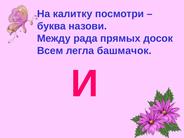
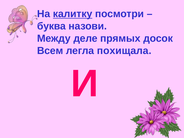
калитку underline: none -> present
рада: рада -> деле
башмачок: башмачок -> похищала
